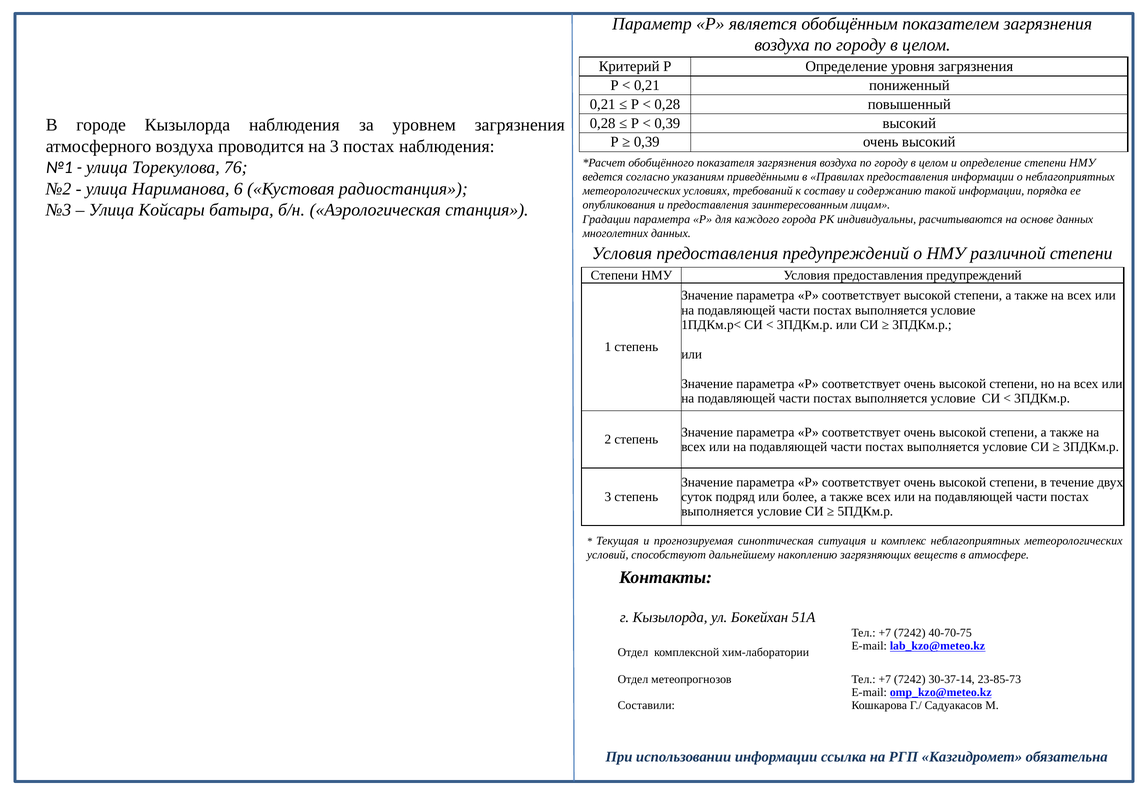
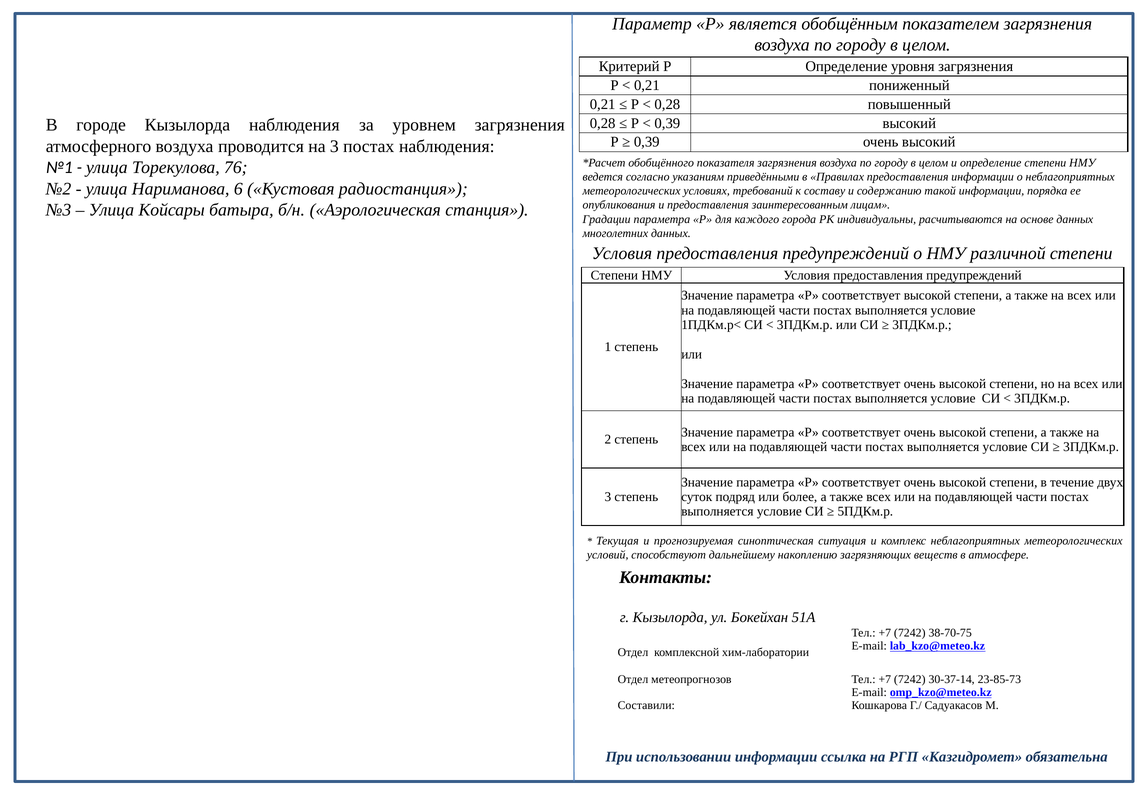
40-70-75: 40-70-75 -> 38-70-75
